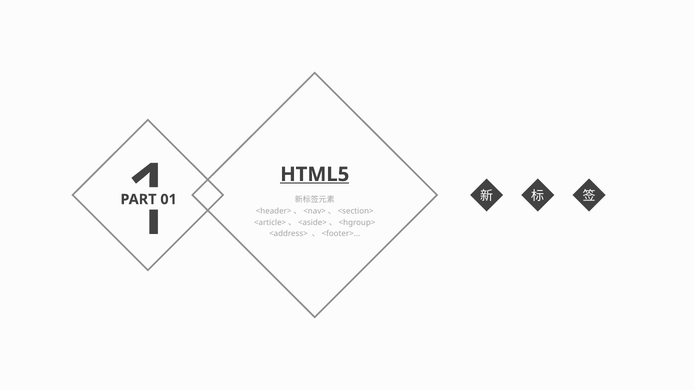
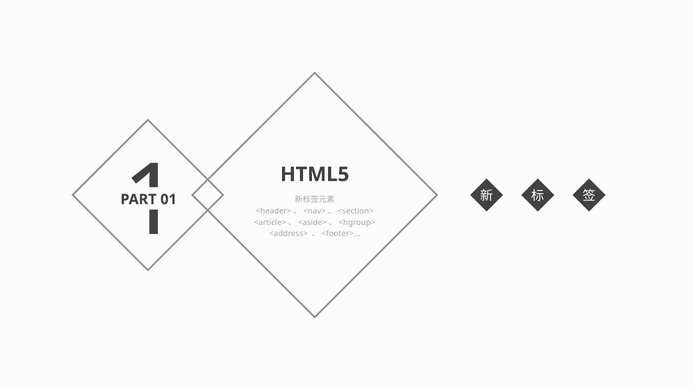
HTML5 underline: present -> none
